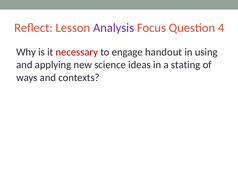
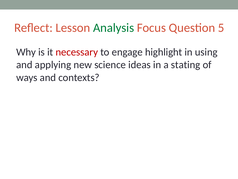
Analysis colour: purple -> green
4: 4 -> 5
handout: handout -> highlight
